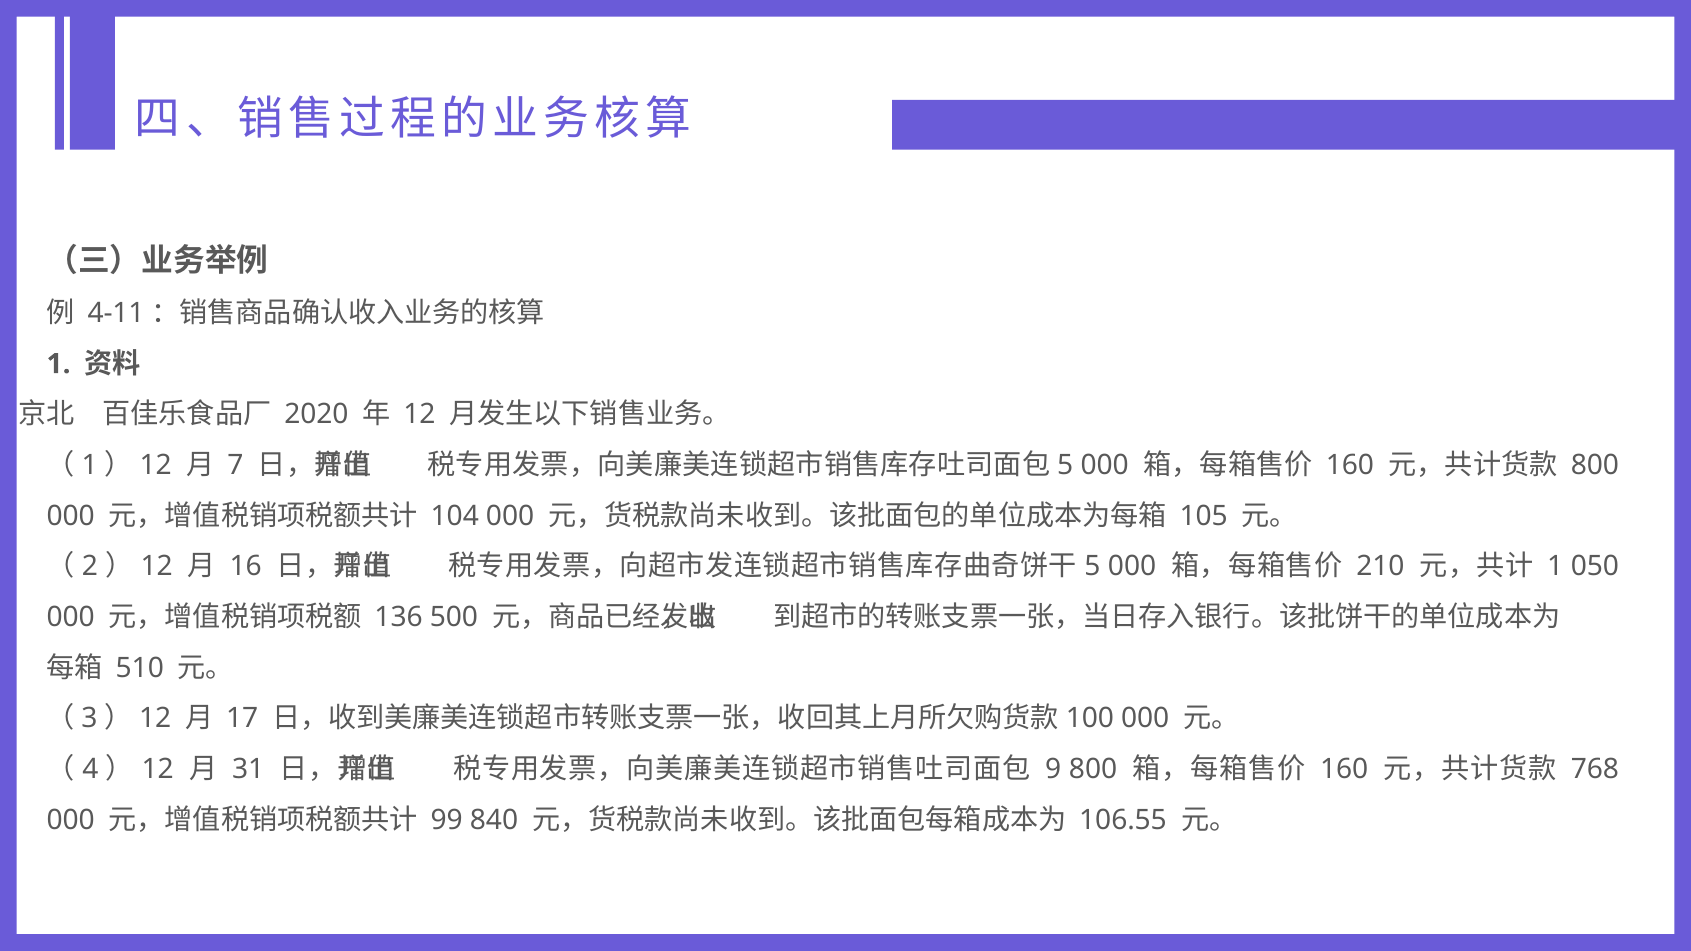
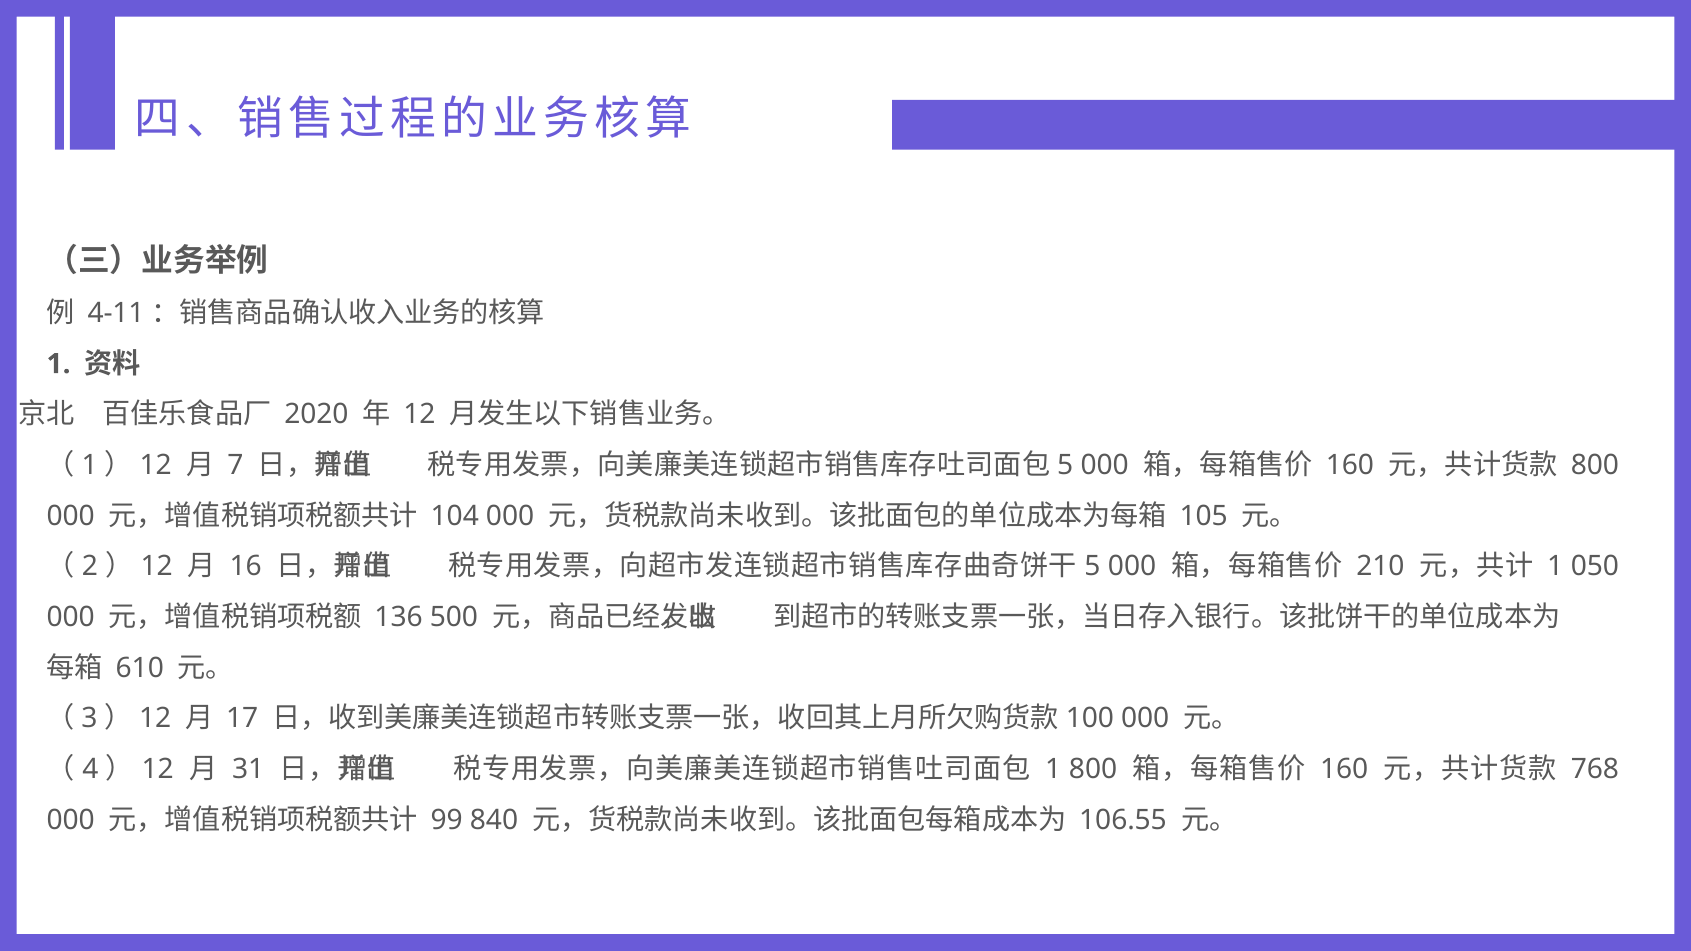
510: 510 -> 610
9 at (1053, 769): 9 -> 1
